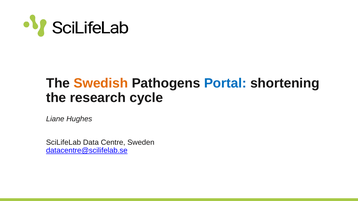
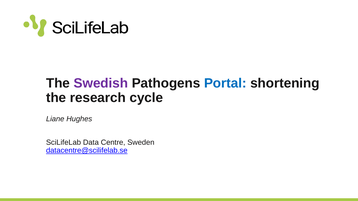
Swedish colour: orange -> purple
